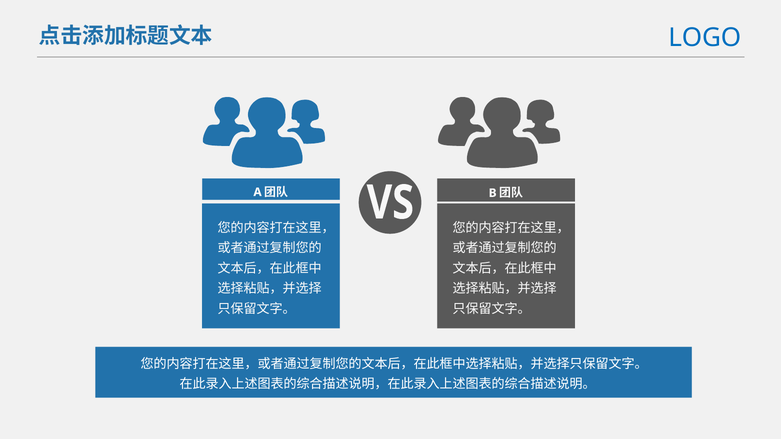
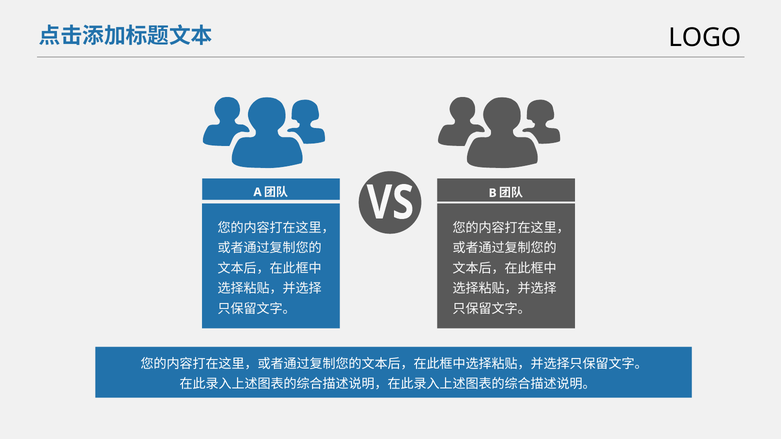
LOGO colour: blue -> black
